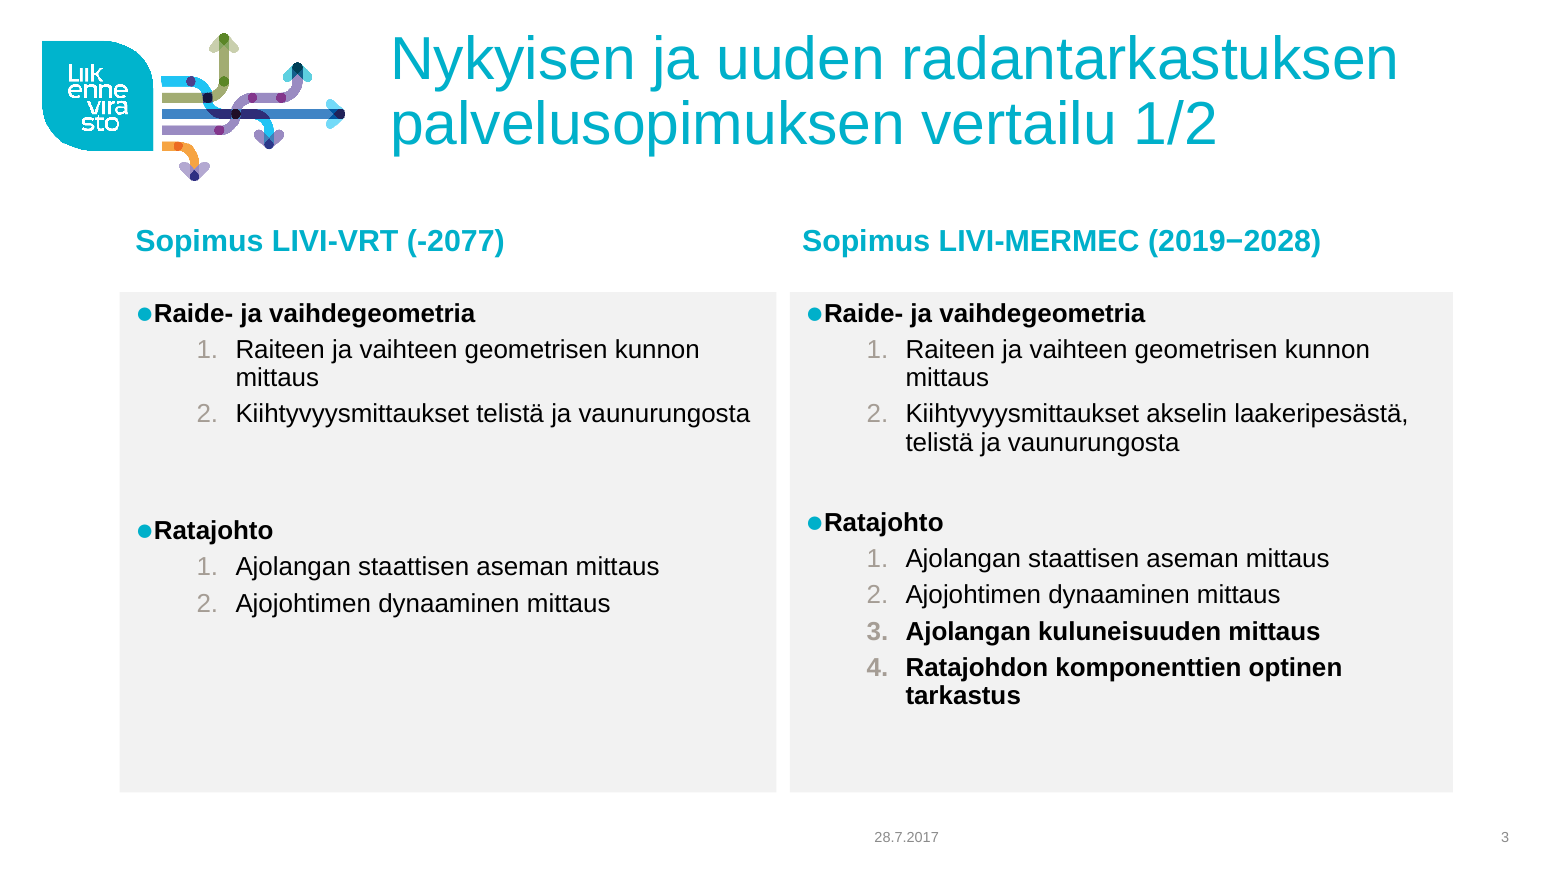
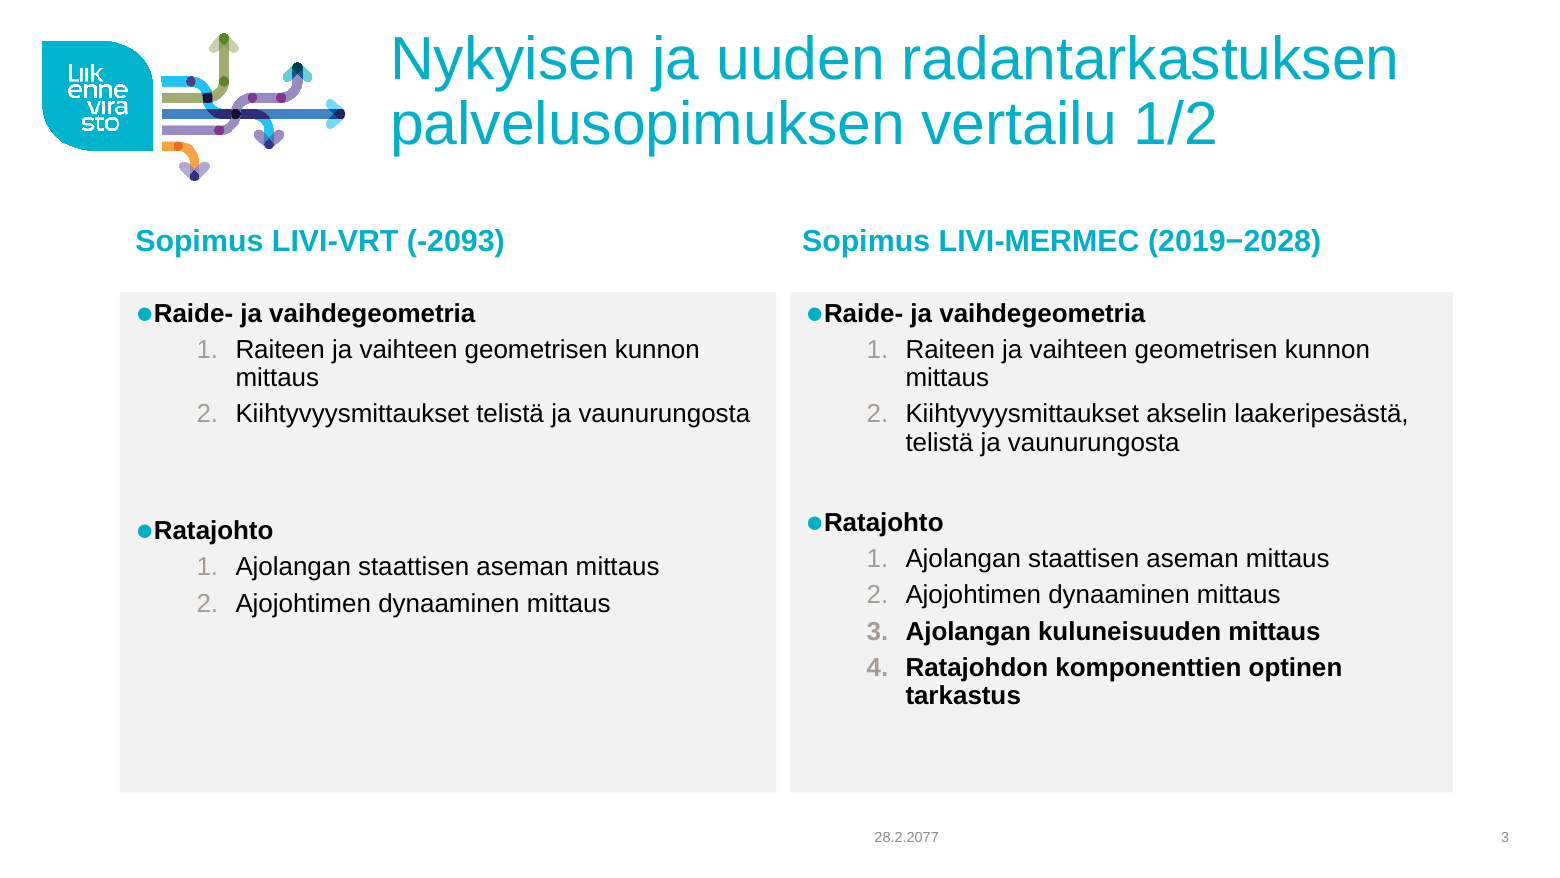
-2077: -2077 -> -2093
28.7.2017: 28.7.2017 -> 28.2.2077
